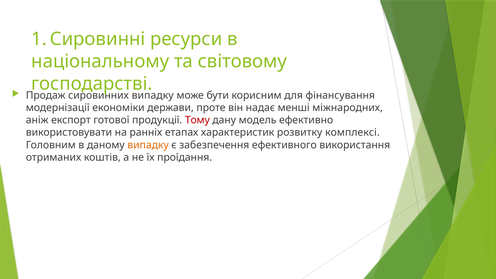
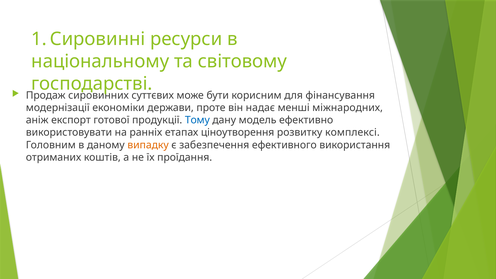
випадку at (153, 95): випадку -> суттєвих
Тому colour: red -> blue
характеристик: характеристик -> ціноутворення
